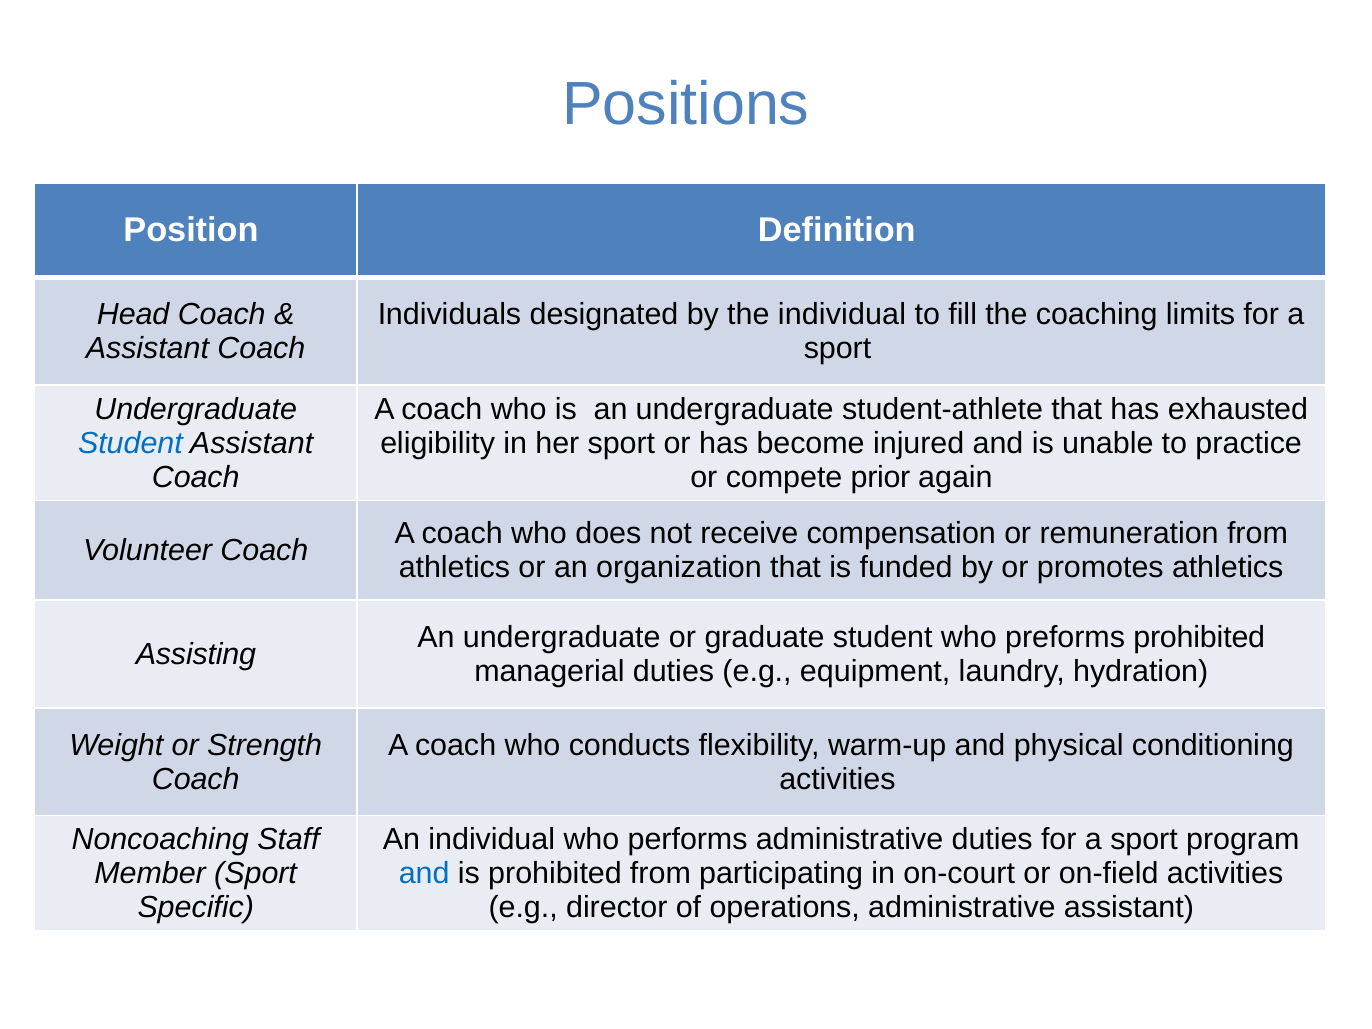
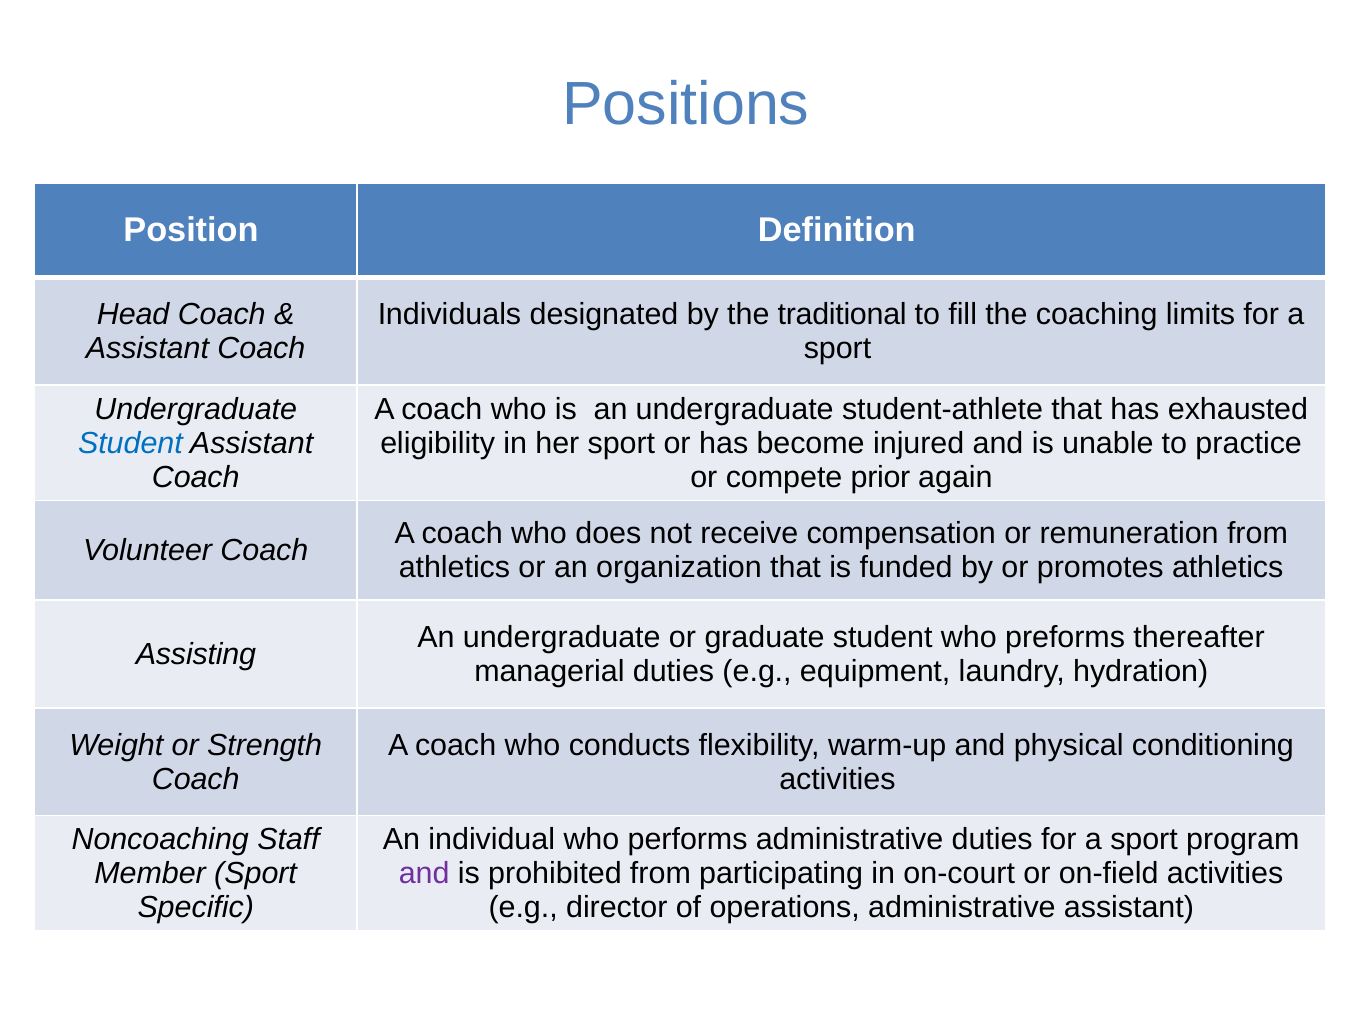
the individual: individual -> traditional
preforms prohibited: prohibited -> thereafter
and at (424, 874) colour: blue -> purple
